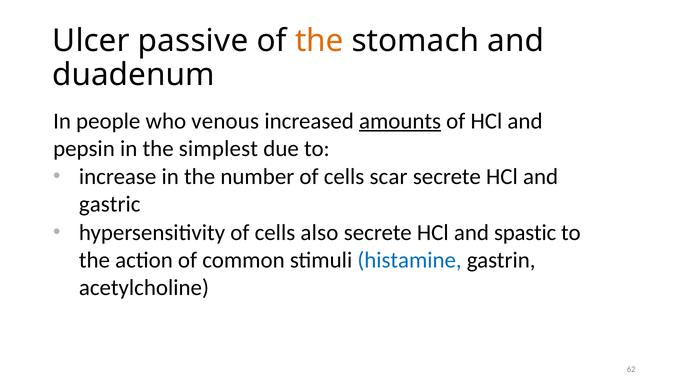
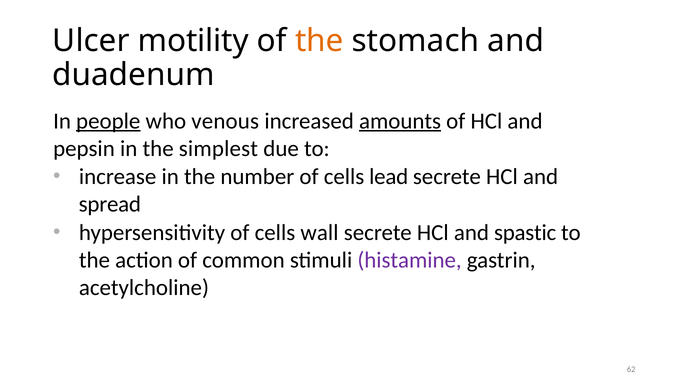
passive: passive -> motility
people underline: none -> present
scar: scar -> lead
gastric: gastric -> spread
also: also -> wall
histamine colour: blue -> purple
